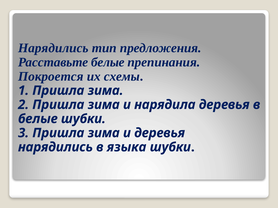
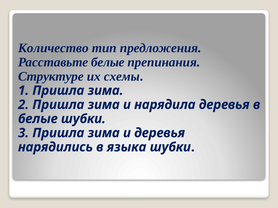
Нарядились at (53, 48): Нарядились -> Количество
Покроется: Покроется -> Структуре
